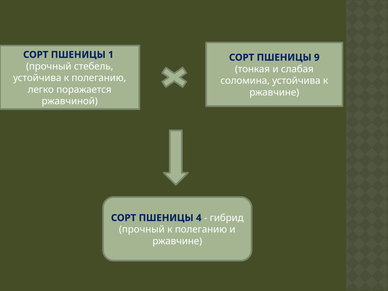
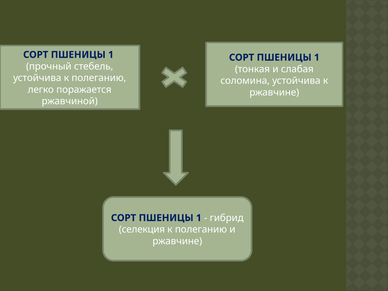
9 at (317, 57): 9 -> 1
4 at (199, 218): 4 -> 1
прочный at (142, 230): прочный -> селекция
